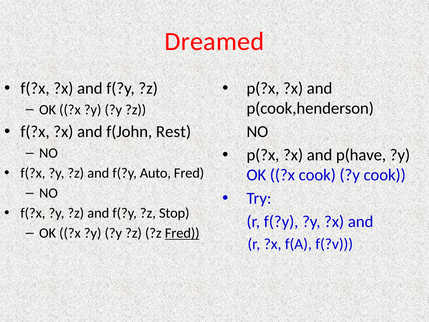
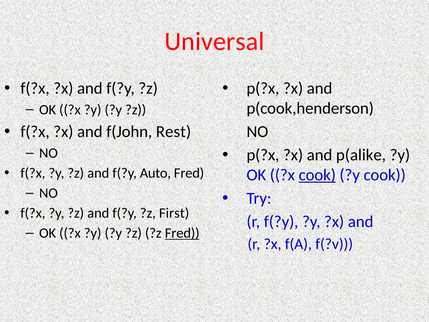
Dreamed: Dreamed -> Universal
p(have: p(have -> p(alike
cook at (317, 175) underline: none -> present
Stop: Stop -> First
